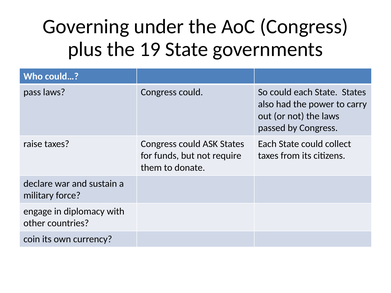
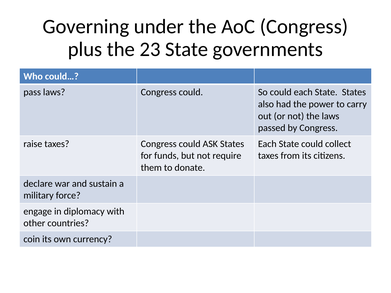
19: 19 -> 23
